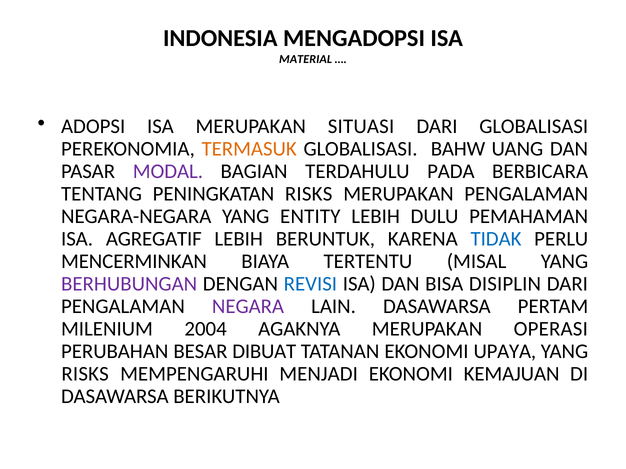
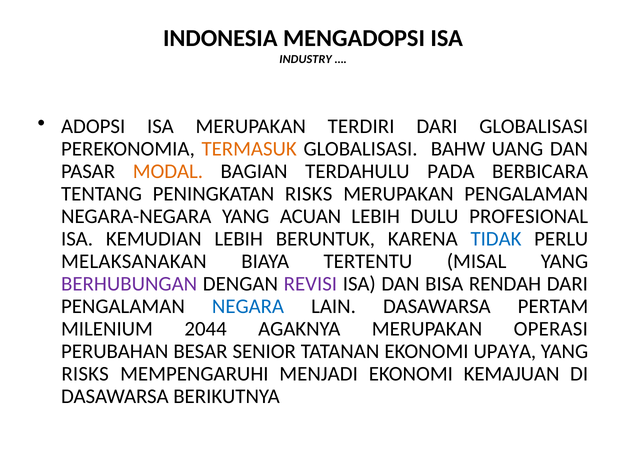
MATERIAL: MATERIAL -> INDUSTRY
SITUASI: SITUASI -> TERDIRI
MODAL colour: purple -> orange
ENTITY: ENTITY -> ACUAN
PEMAHAMAN: PEMAHAMAN -> PROFESIONAL
AGREGATIF: AGREGATIF -> KEMUDIAN
MENCERMINKAN: MENCERMINKAN -> MELAKSANAKAN
REVISI colour: blue -> purple
DISIPLIN: DISIPLIN -> RENDAH
NEGARA colour: purple -> blue
2004: 2004 -> 2044
DIBUAT: DIBUAT -> SENIOR
